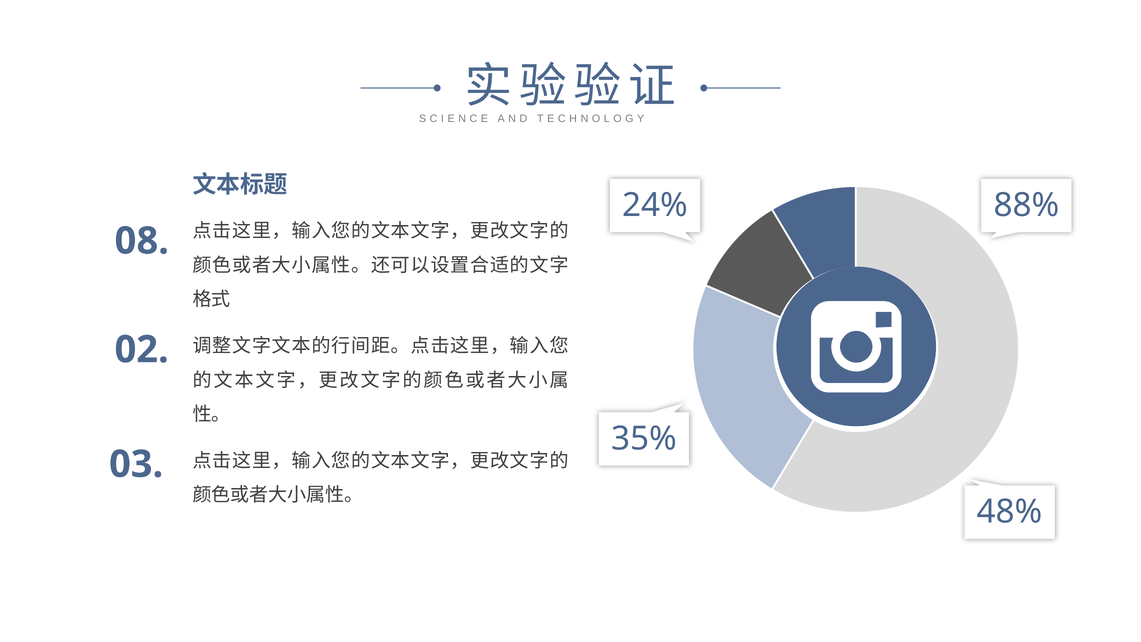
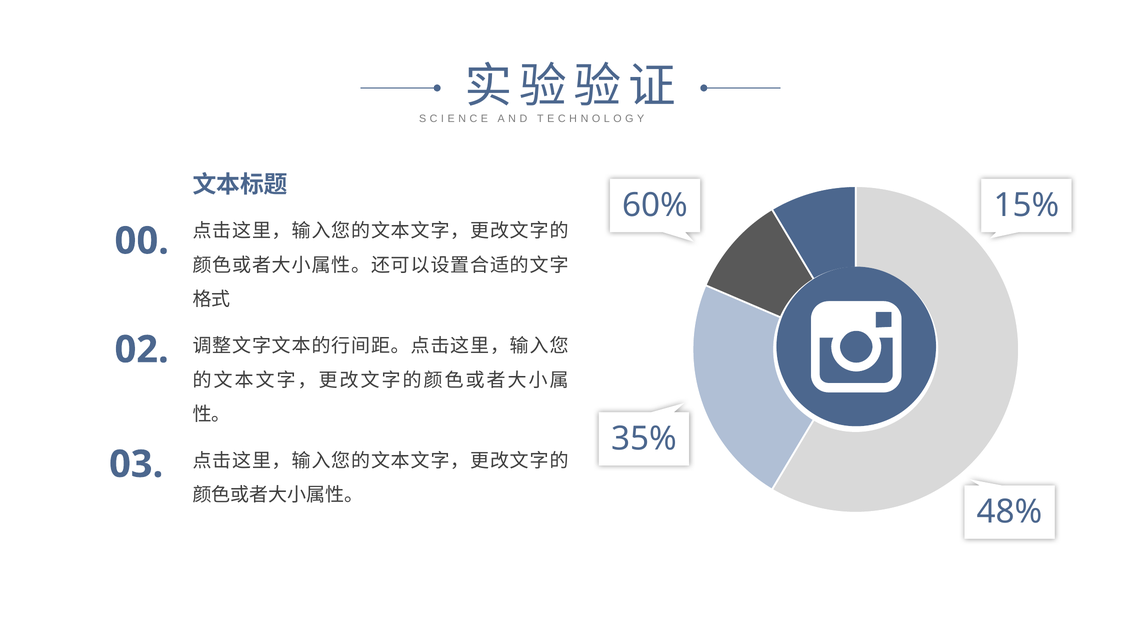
24%: 24% -> 60%
88%: 88% -> 15%
0 8: 8 -> 0
